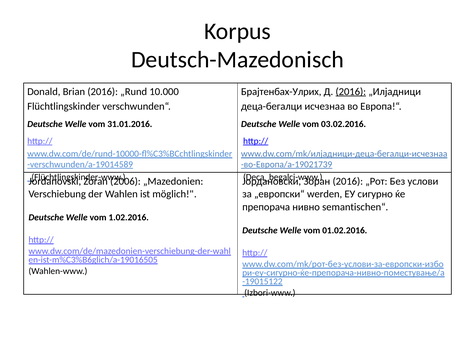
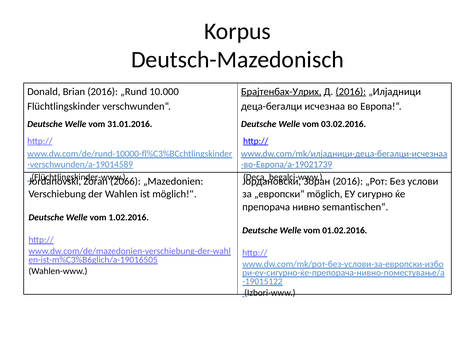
Брајтенбах-Улрих underline: none -> present
2006: 2006 -> 2066
„европски“ werden: werden -> möglich
